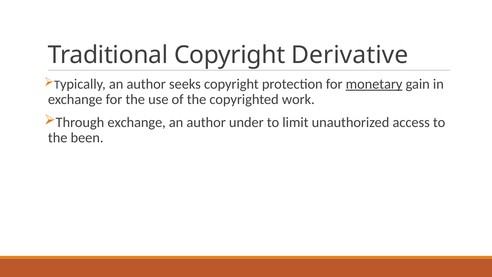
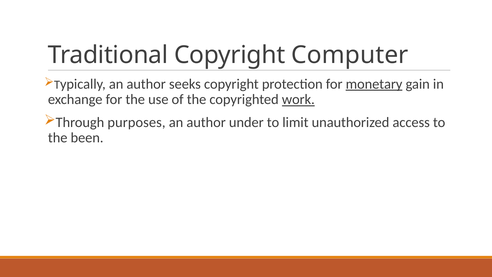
Derivative: Derivative -> Computer
work underline: none -> present
Through exchange: exchange -> purposes
